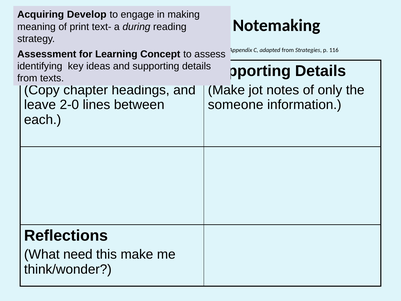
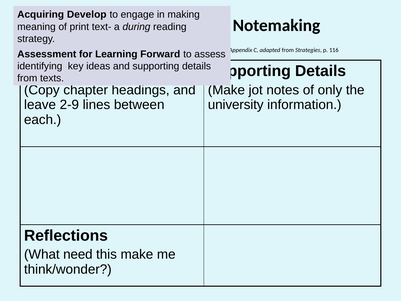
Concept: Concept -> Forward
2-0: 2-0 -> 2-9
someone: someone -> university
